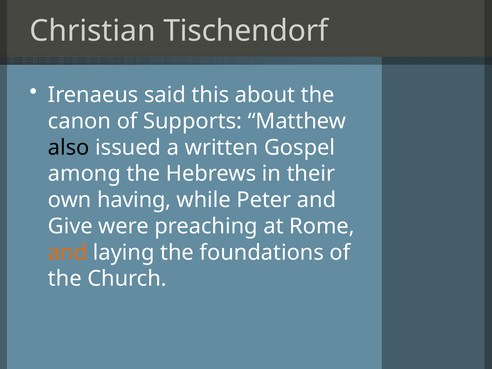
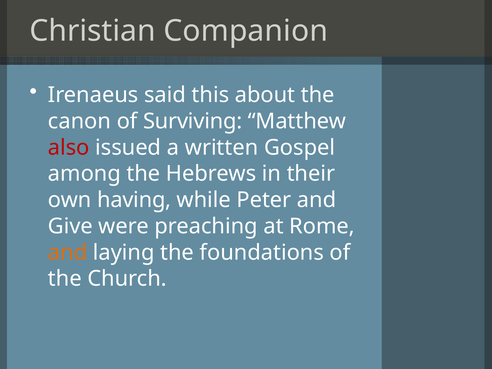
Tischendorf: Tischendorf -> Companion
Supports: Supports -> Surviving
also colour: black -> red
